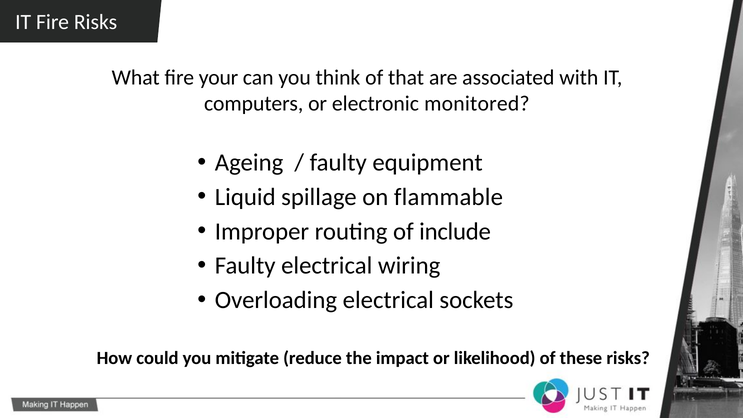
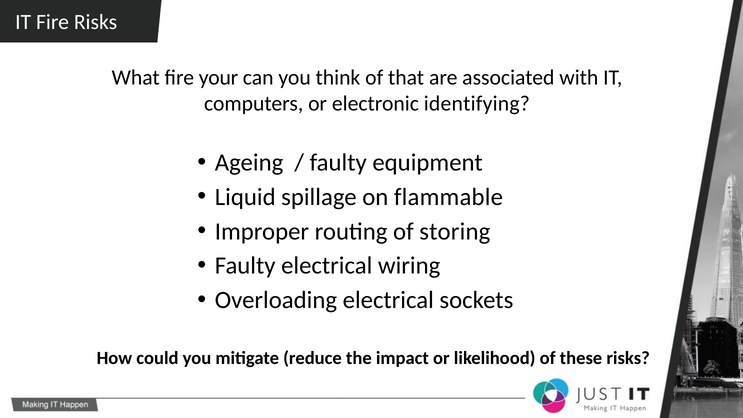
monitored: monitored -> identifying
include: include -> storing
